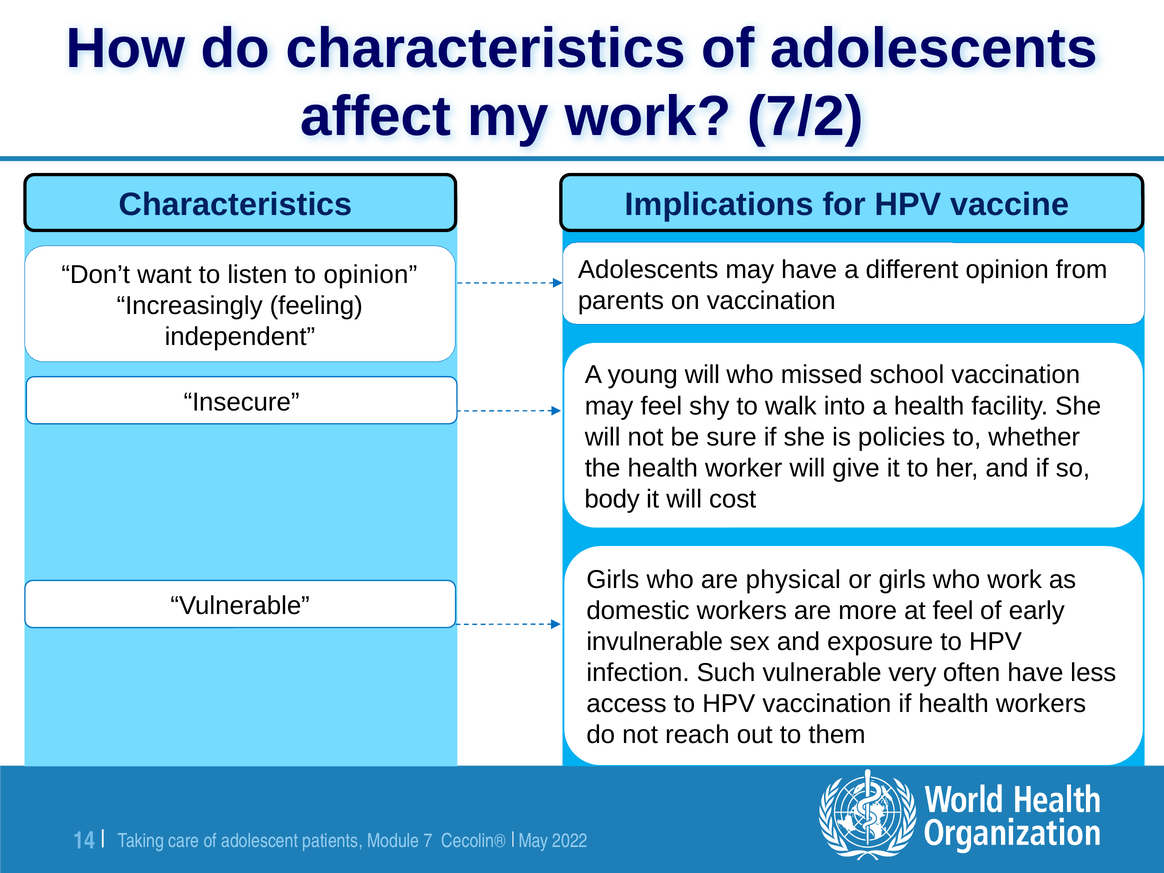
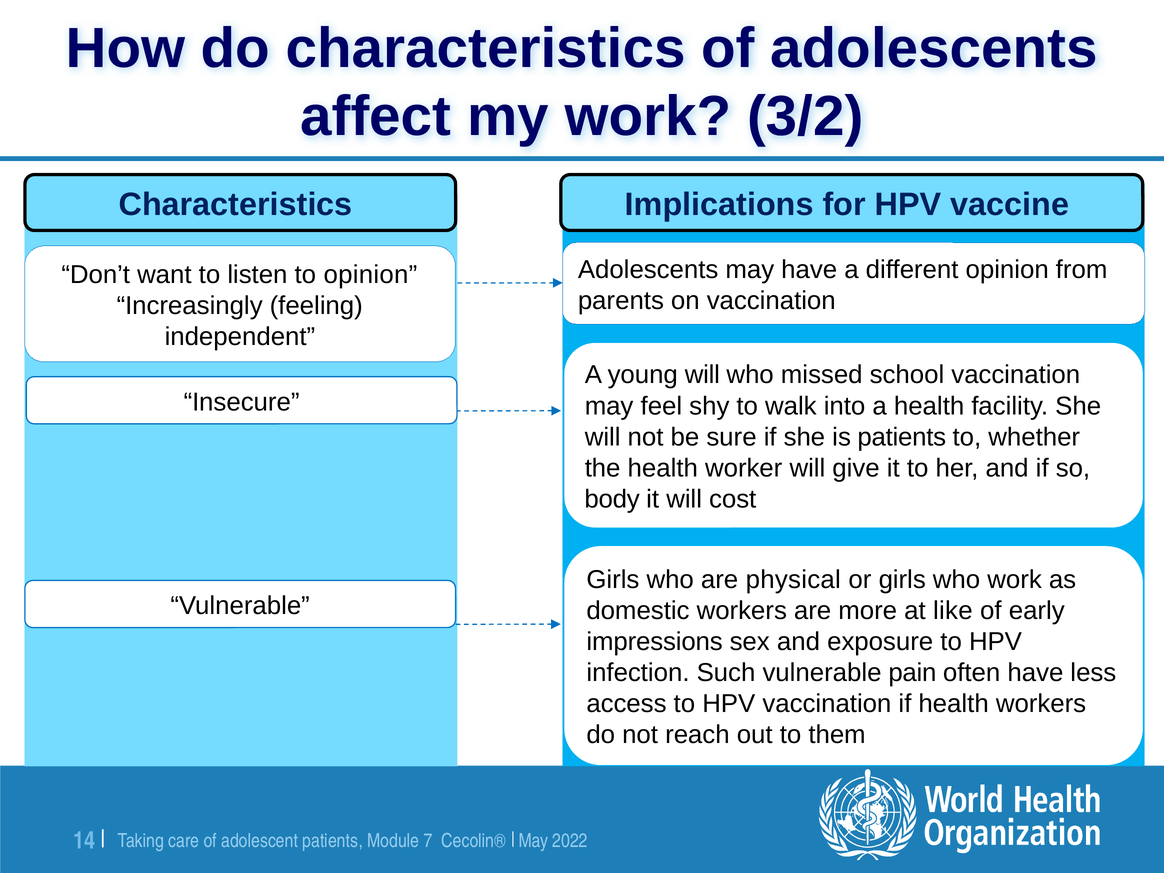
7/2: 7/2 -> 3/2
is policies: policies -> patients
at feel: feel -> like
invulnerable: invulnerable -> impressions
very: very -> pain
